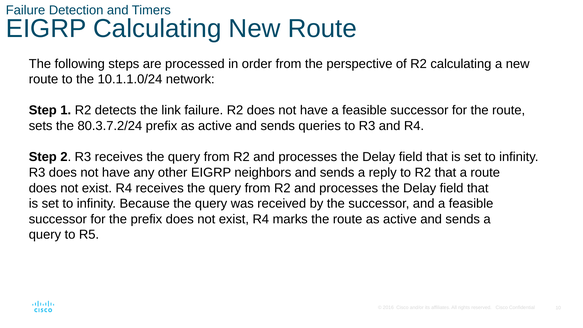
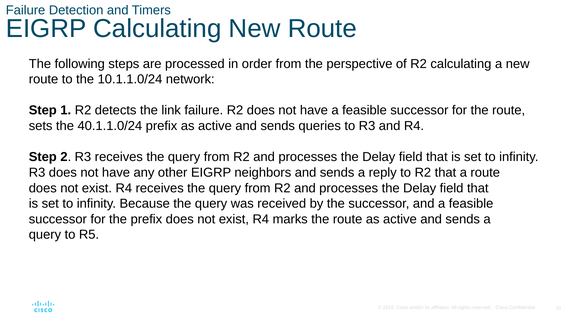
80.3.7.2/24: 80.3.7.2/24 -> 40.1.1.0/24
